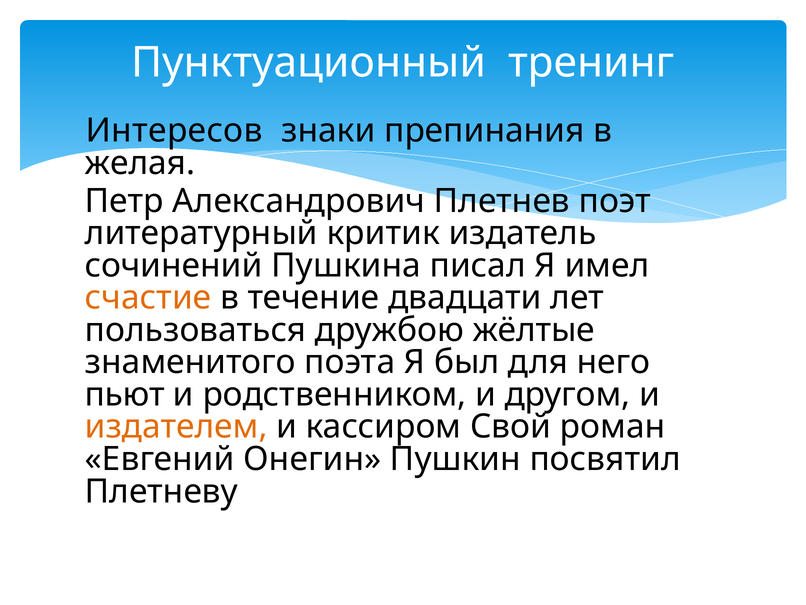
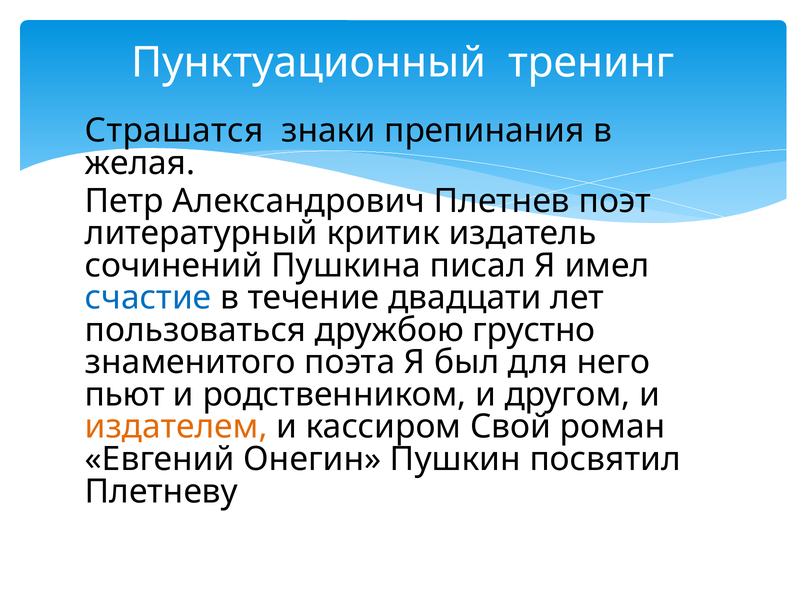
Интересов: Интересов -> Страшатся
счастие colour: orange -> blue
жёлтые: жёлтые -> грустно
